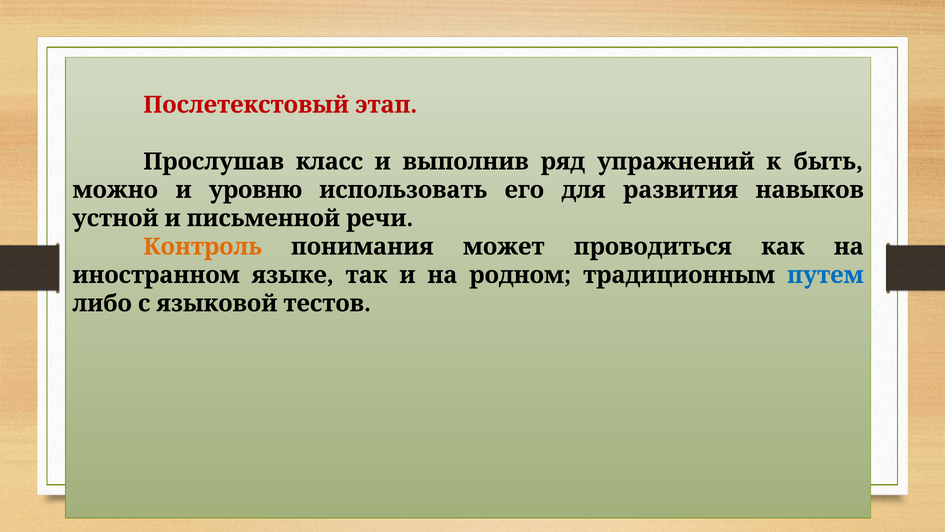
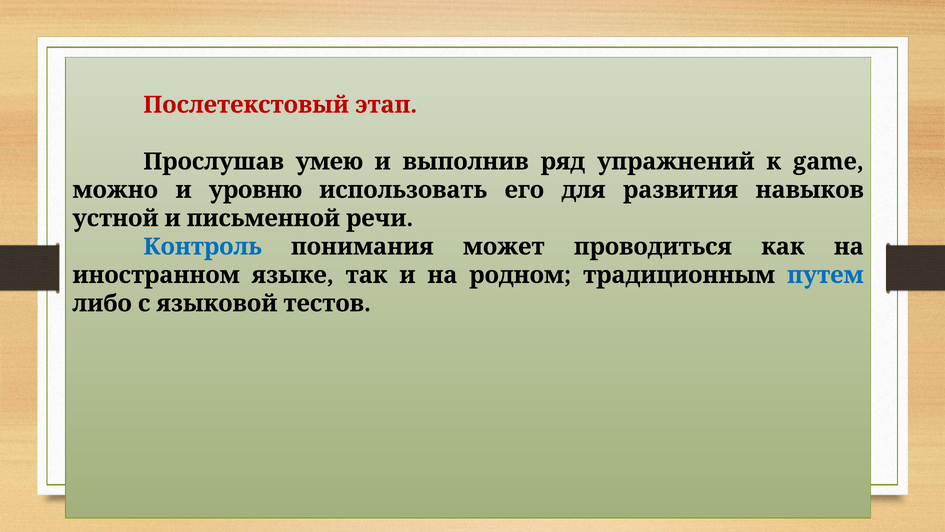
класс: класс -> умею
быть: быть -> game
Контроль colour: orange -> blue
